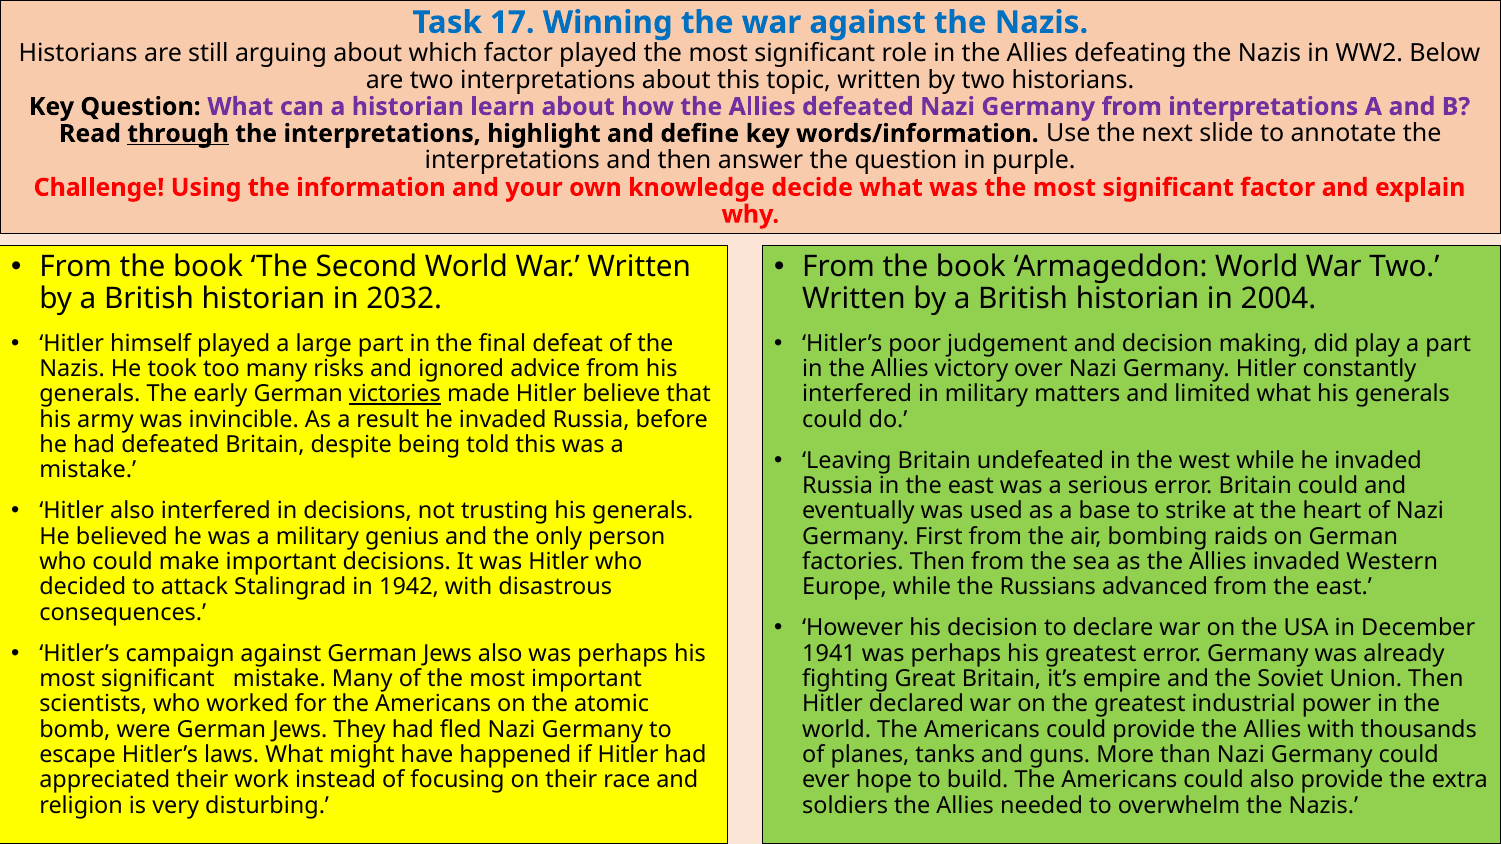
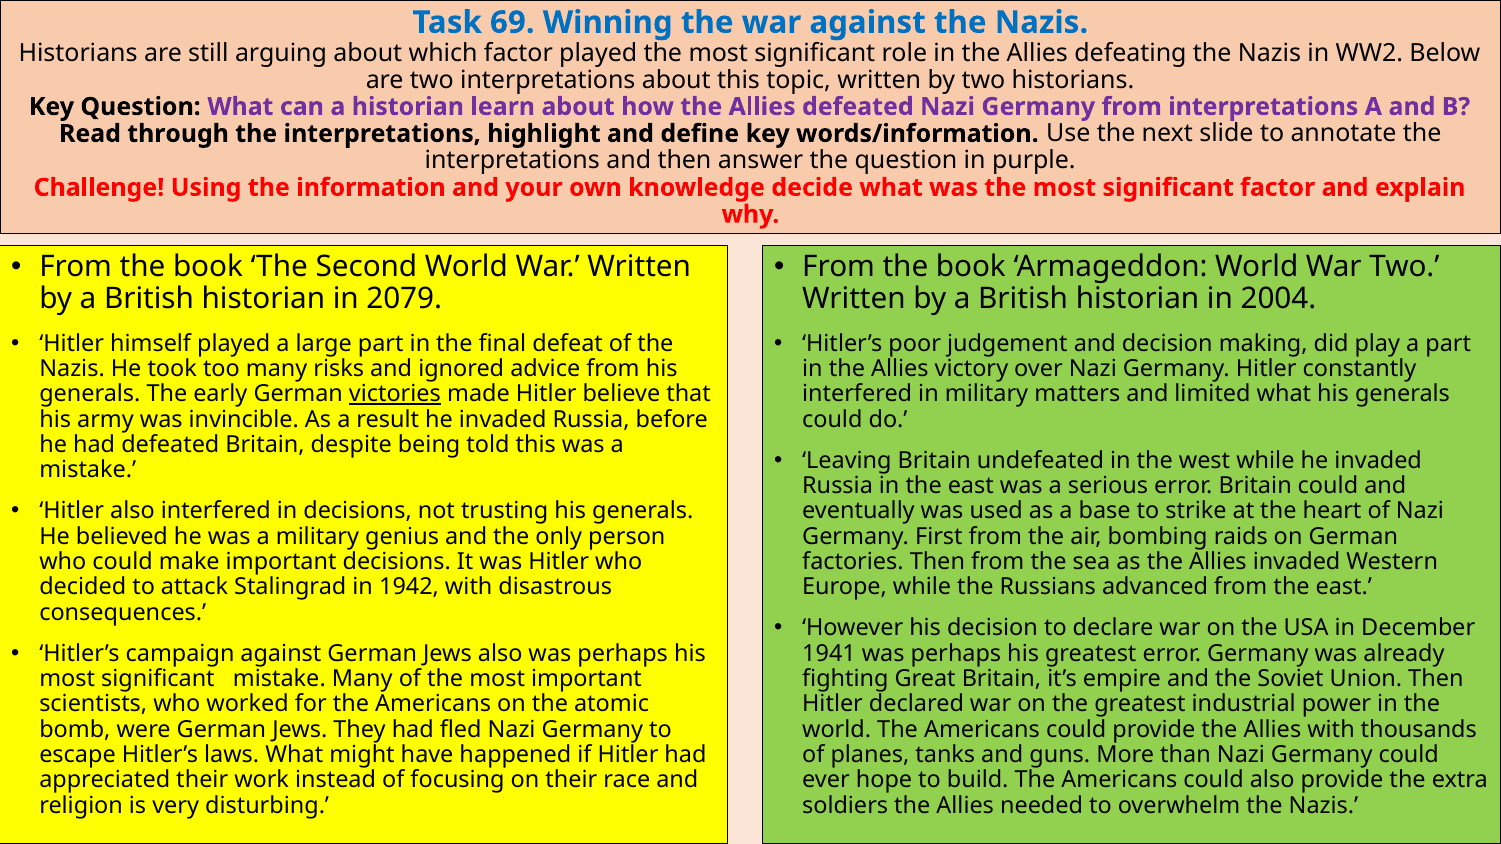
17: 17 -> 69
through underline: present -> none
2032: 2032 -> 2079
